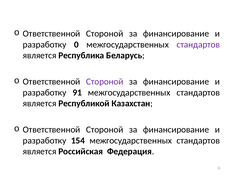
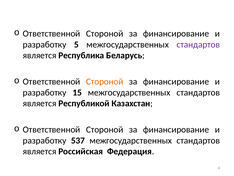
0: 0 -> 5
Стороной at (105, 81) colour: purple -> orange
91: 91 -> 15
154: 154 -> 537
